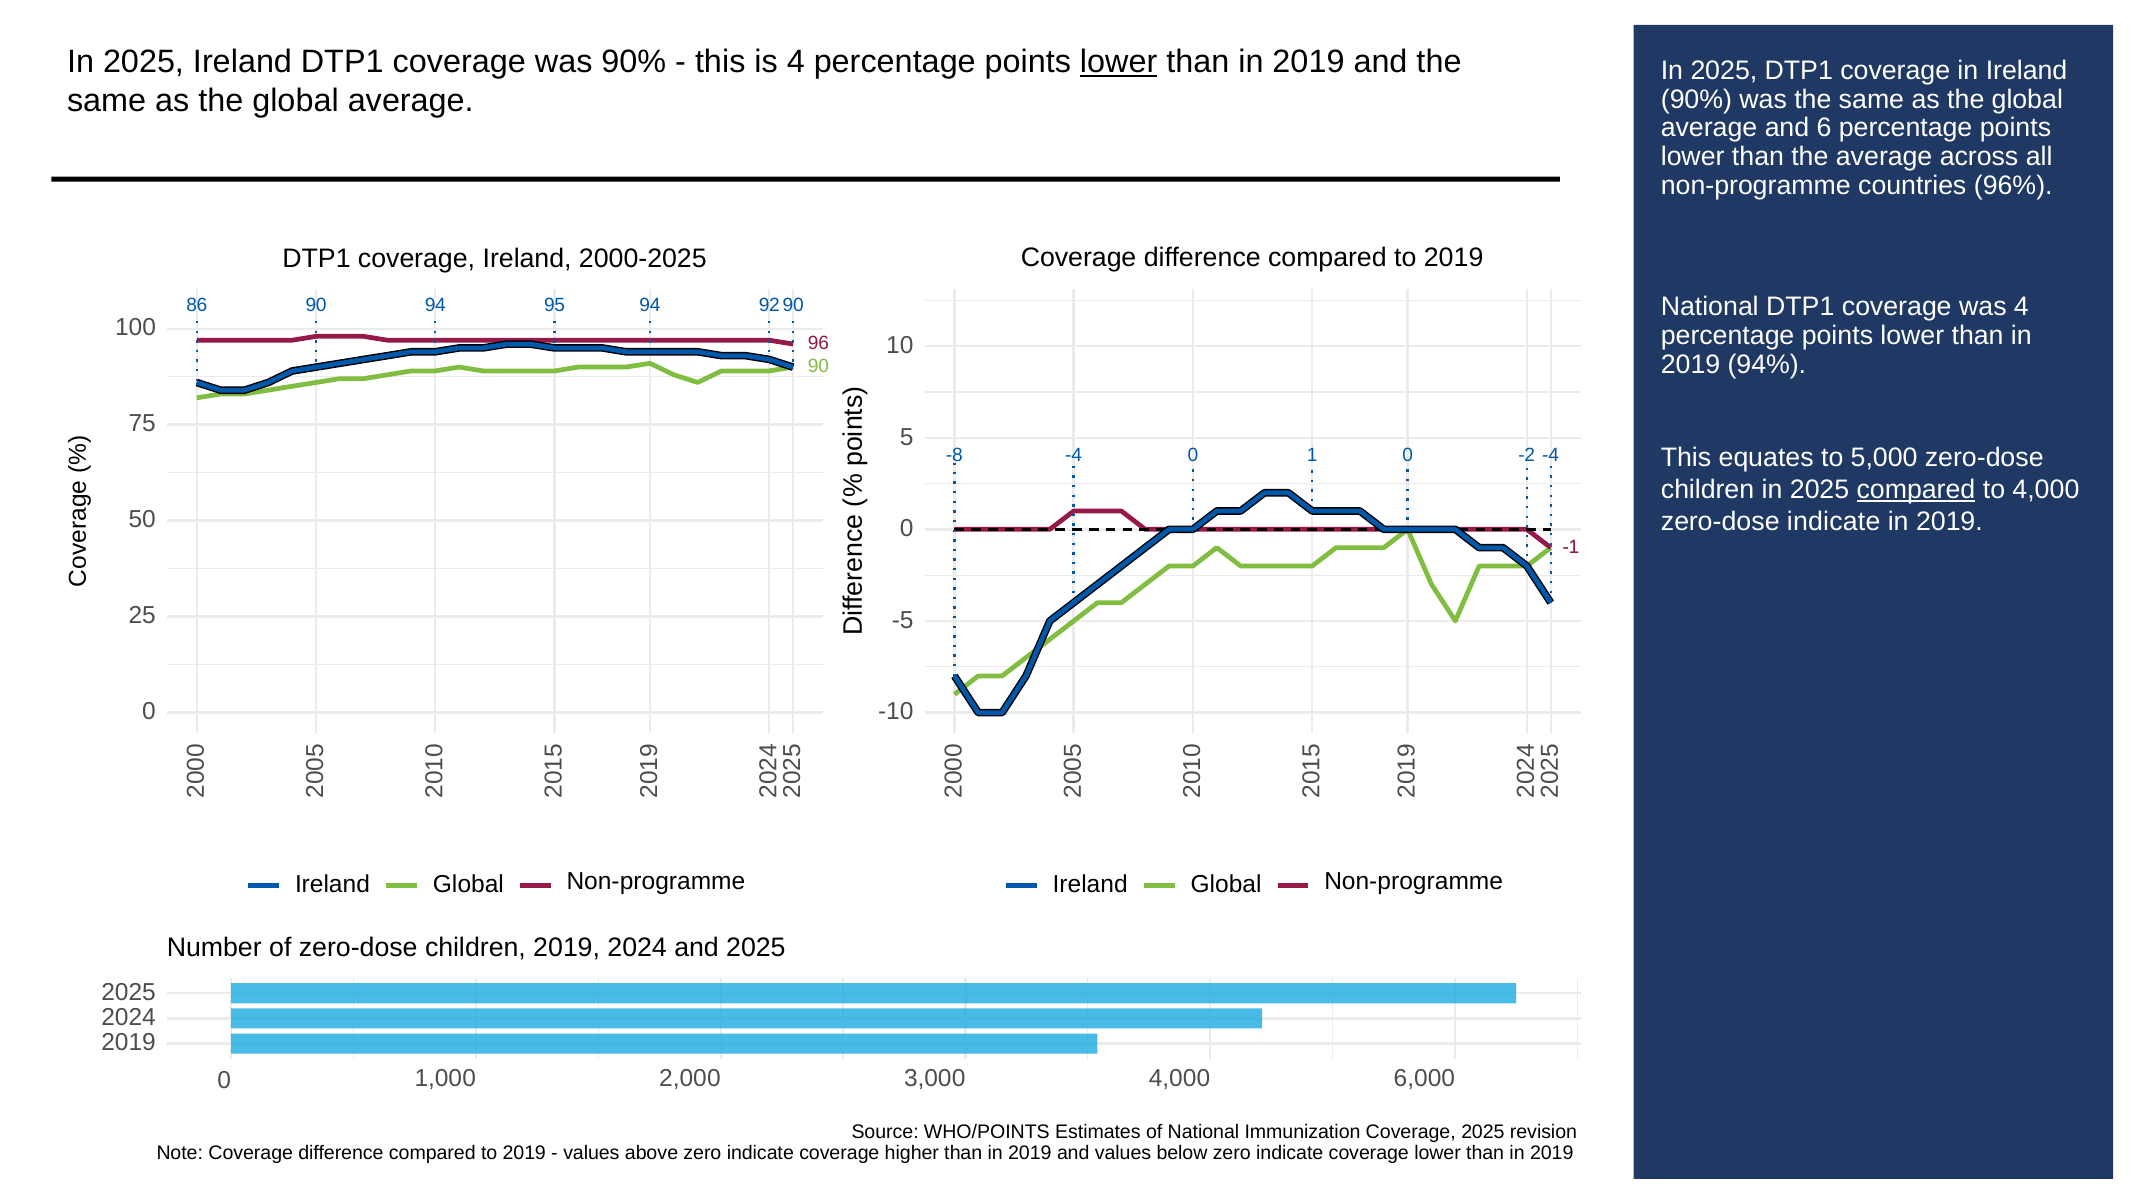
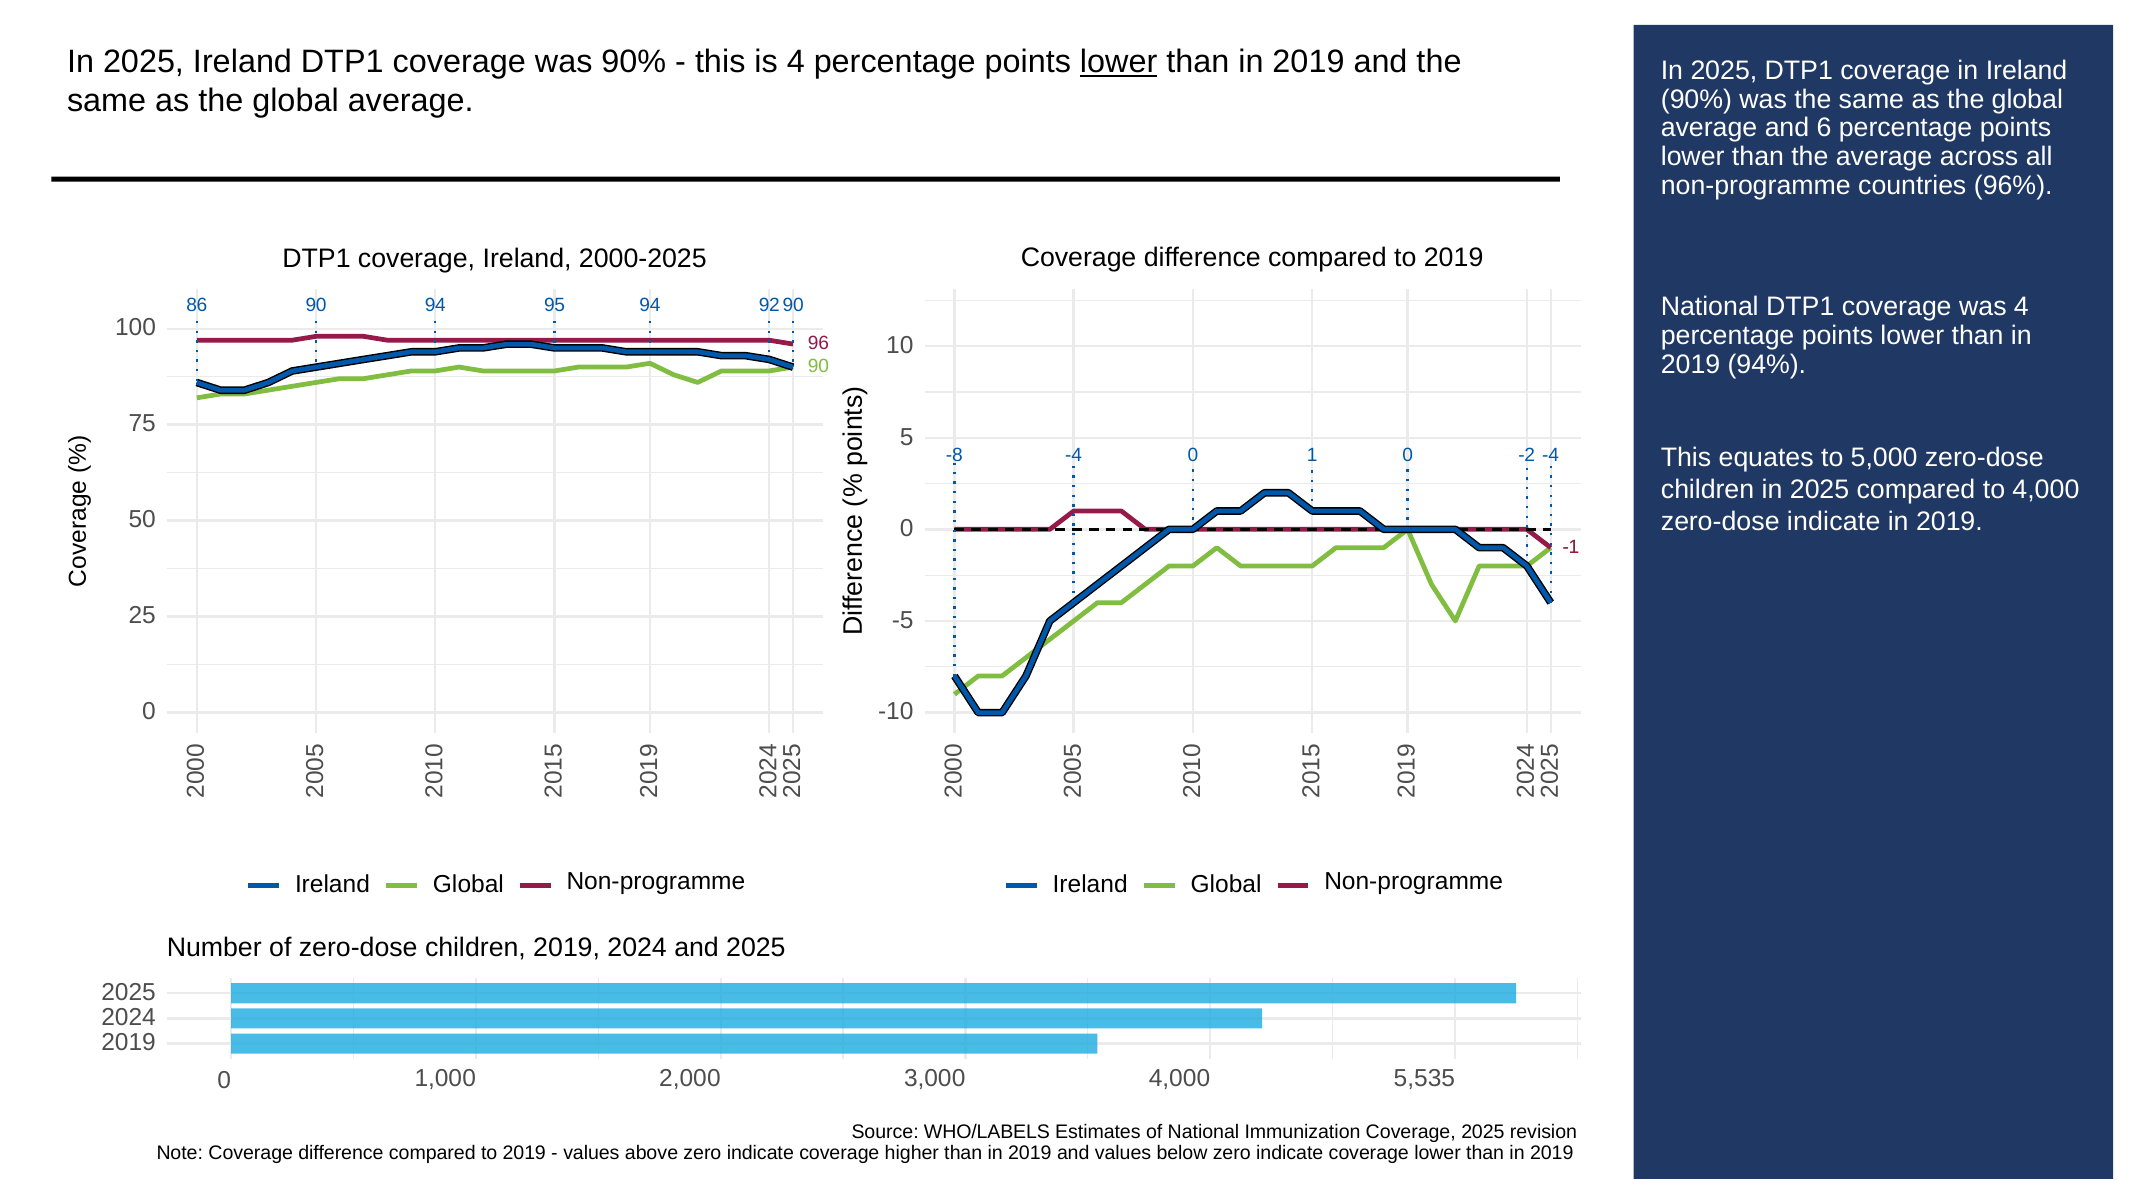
compared at (1916, 490) underline: present -> none
6,000: 6,000 -> 5,535
WHO/POINTS: WHO/POINTS -> WHO/LABELS
